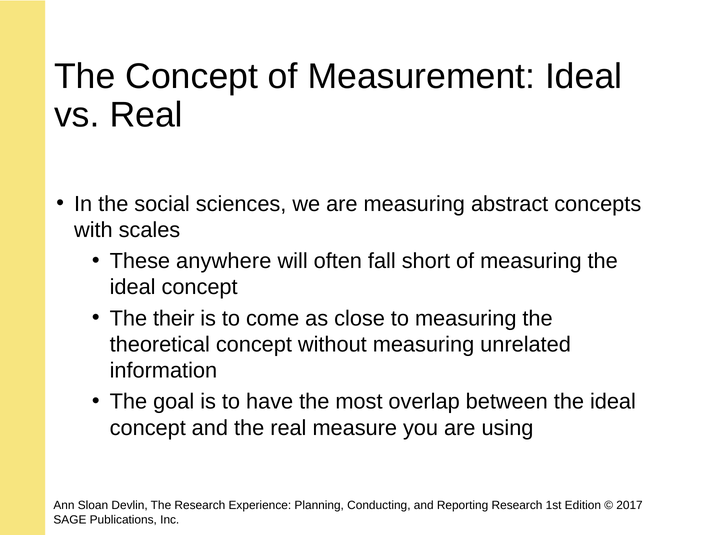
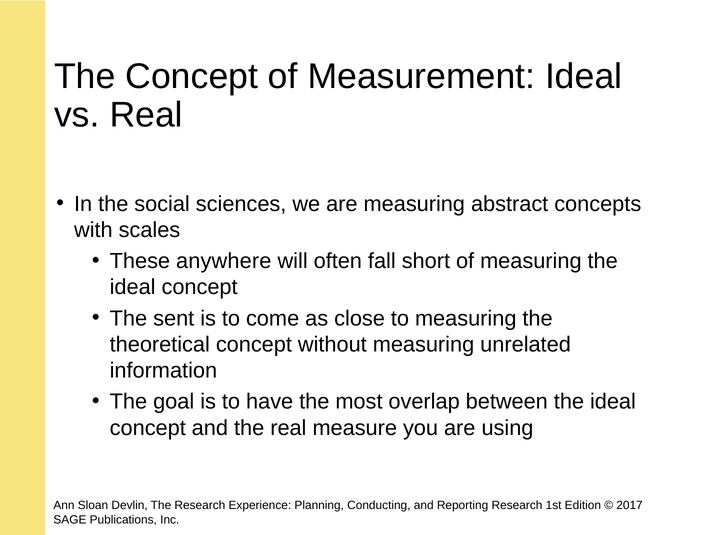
their: their -> sent
